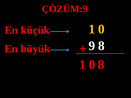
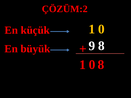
ÇÖZÜM:9: ÇÖZÜM:9 -> ÇÖZÜM:2
